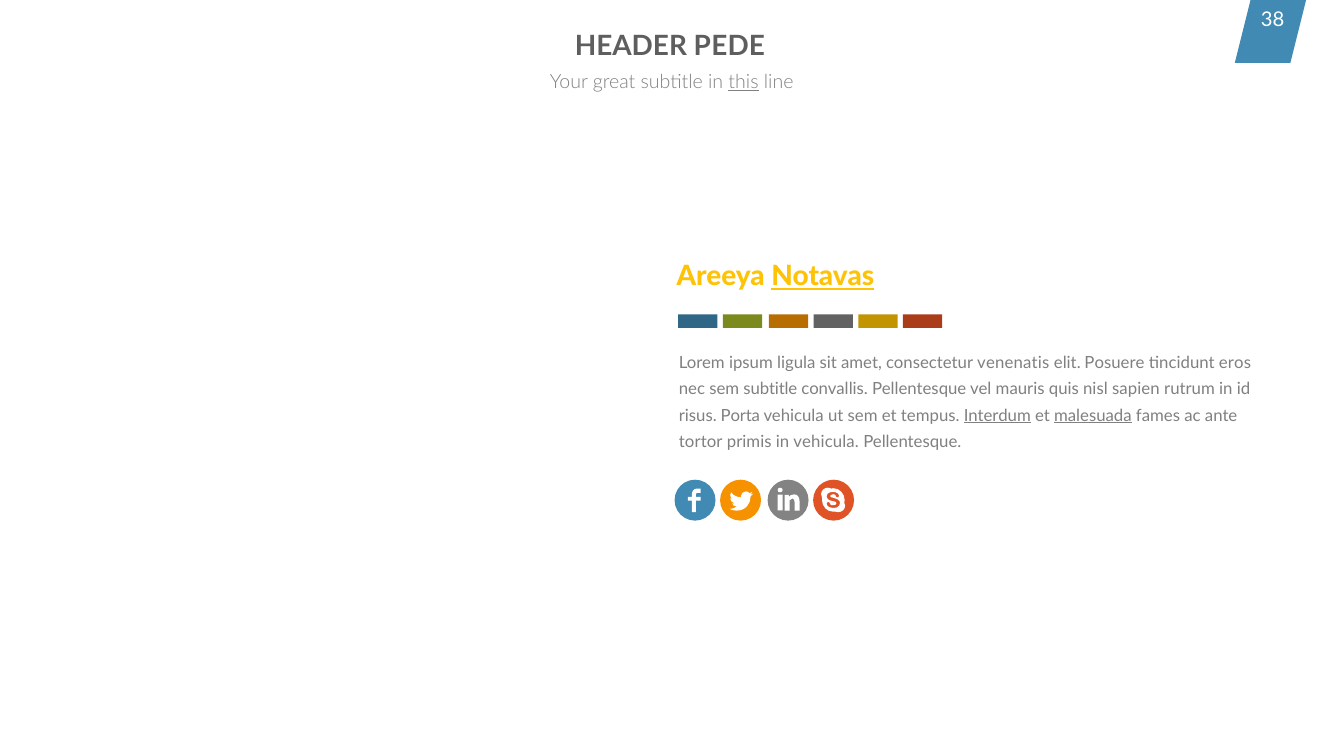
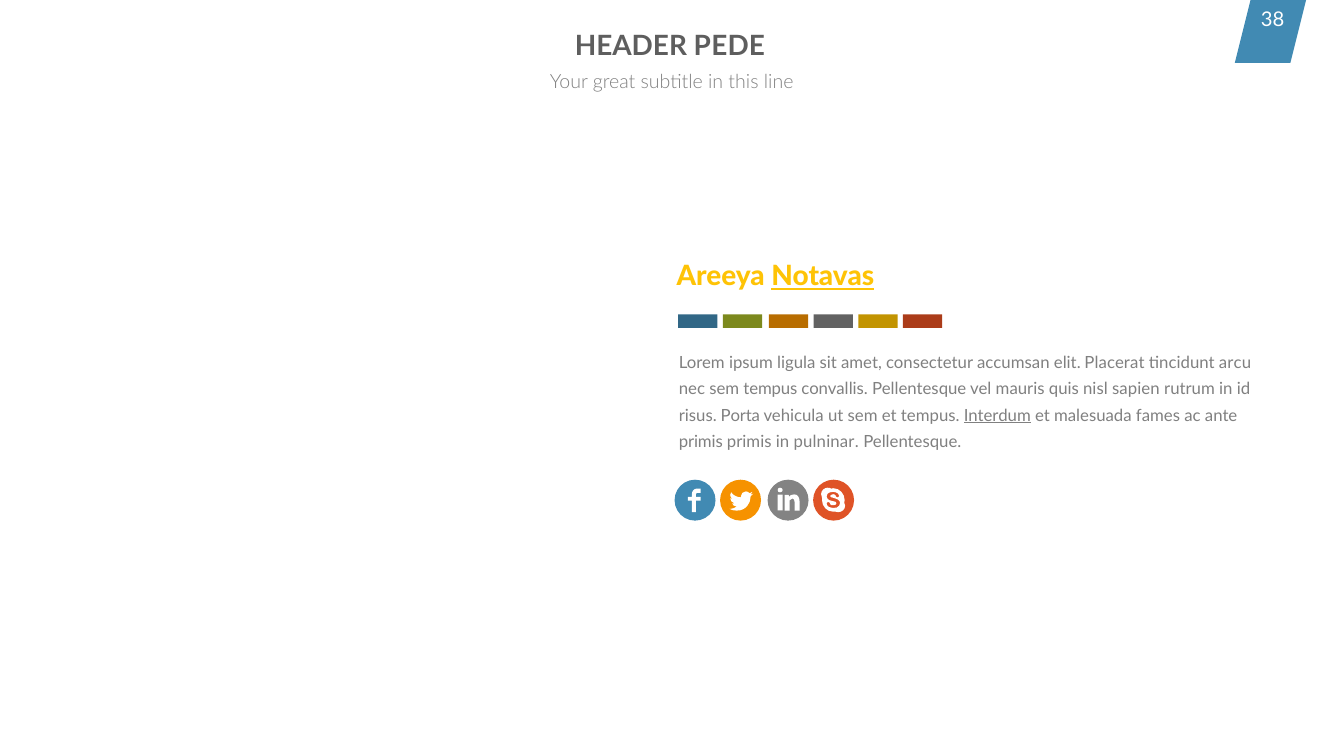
this underline: present -> none
venenatis: venenatis -> accumsan
Posuere: Posuere -> Placerat
eros: eros -> arcu
sem subtitle: subtitle -> tempus
malesuada underline: present -> none
tortor at (701, 442): tortor -> primis
in vehicula: vehicula -> pulninar
